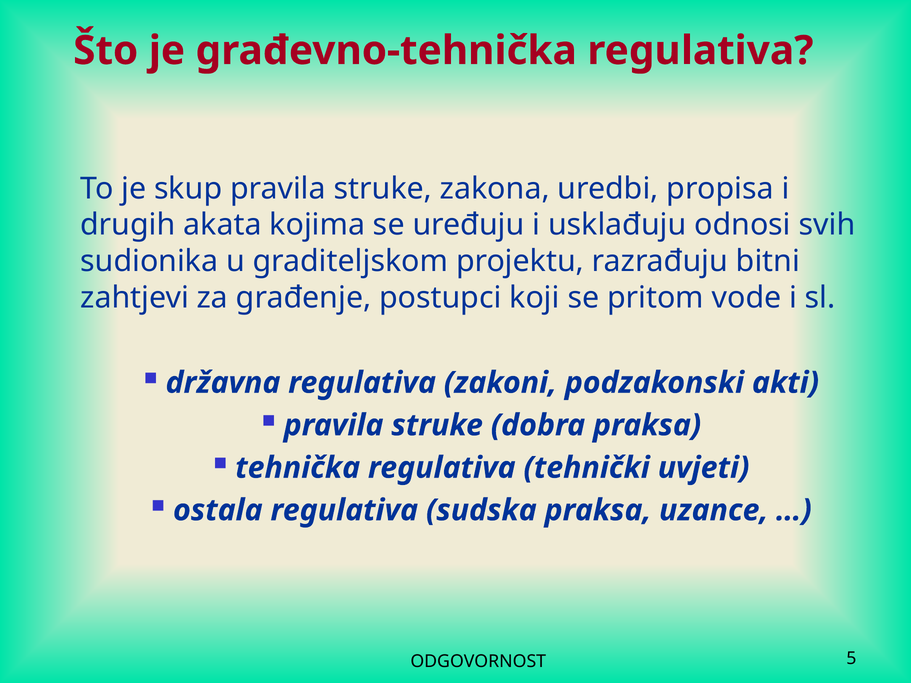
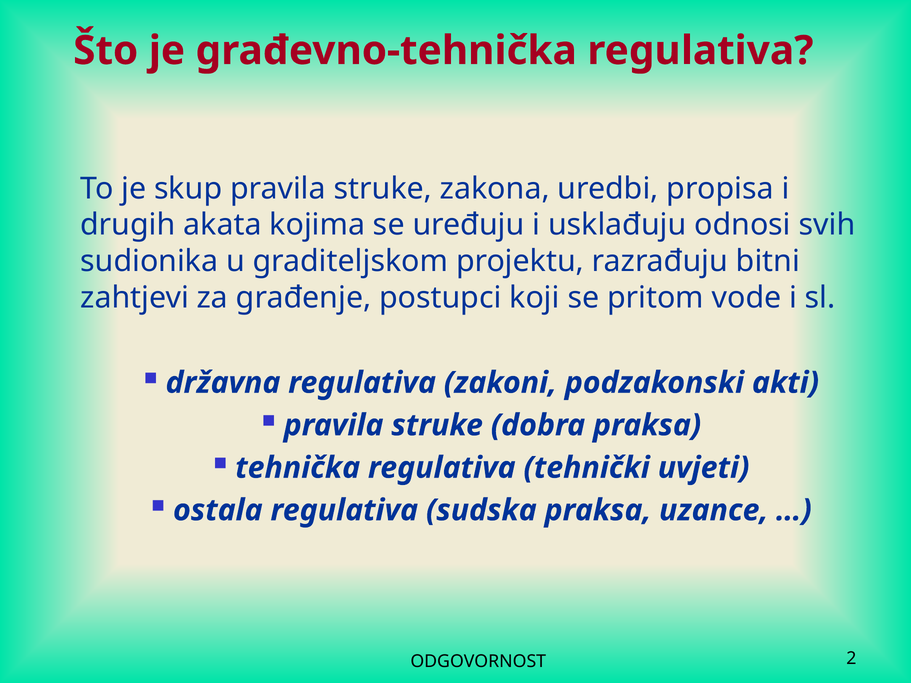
5: 5 -> 2
